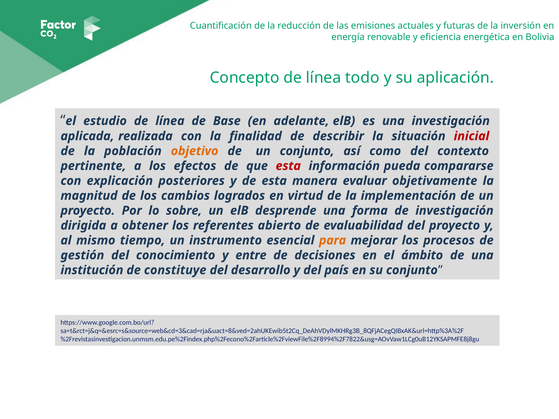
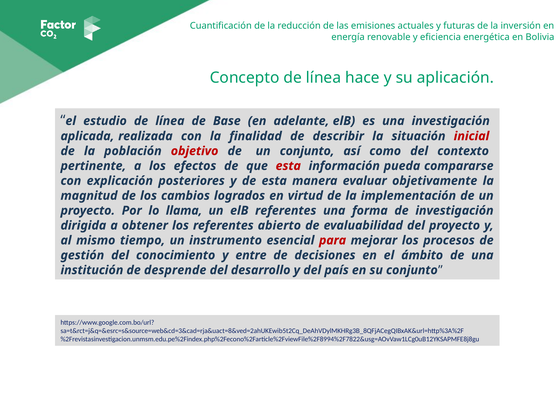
todo: todo -> hace
objetivo colour: orange -> red
sobre: sobre -> llama
elB desprende: desprende -> referentes
para colour: orange -> red
constituye: constituye -> desprende
